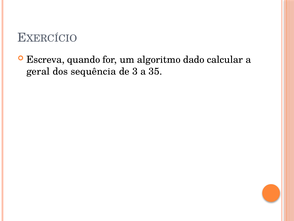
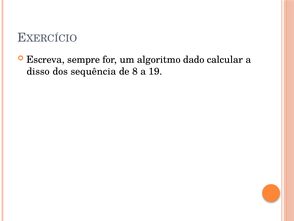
quando: quando -> sempre
geral: geral -> disso
3: 3 -> 8
35: 35 -> 19
